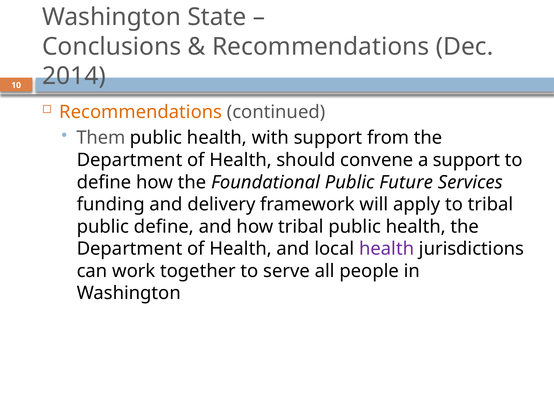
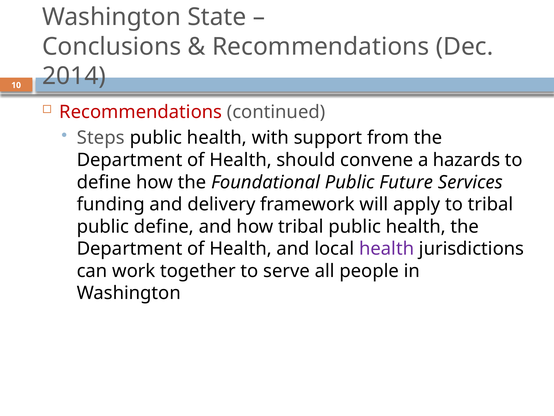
Recommendations at (141, 112) colour: orange -> red
Them: Them -> Steps
a support: support -> hazards
